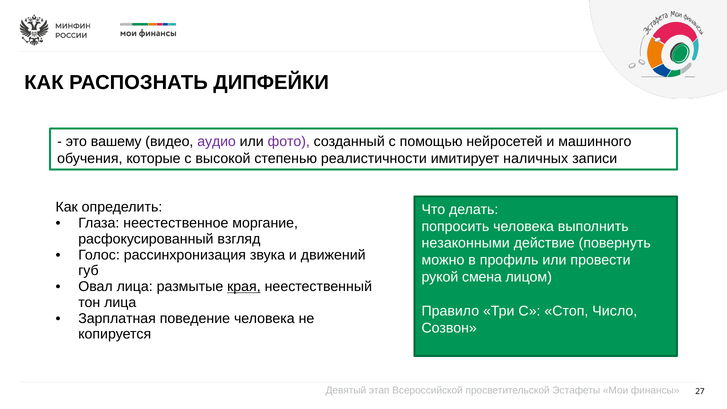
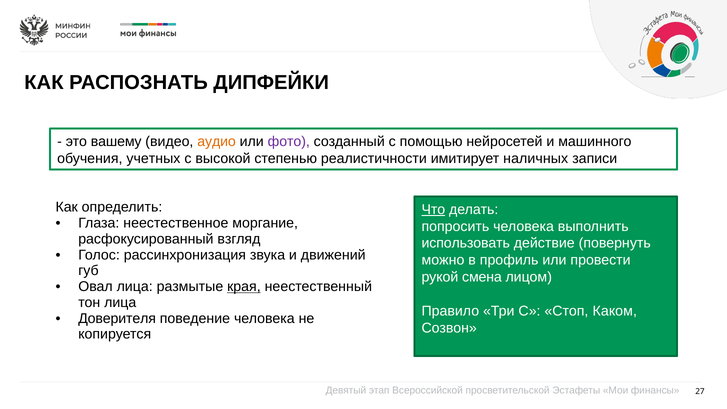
аудио colour: purple -> orange
которые: которые -> учетных
Что underline: none -> present
незаконными: незаконными -> использовать
Число: Число -> Каком
Зарплатная: Зарплатная -> Доверителя
